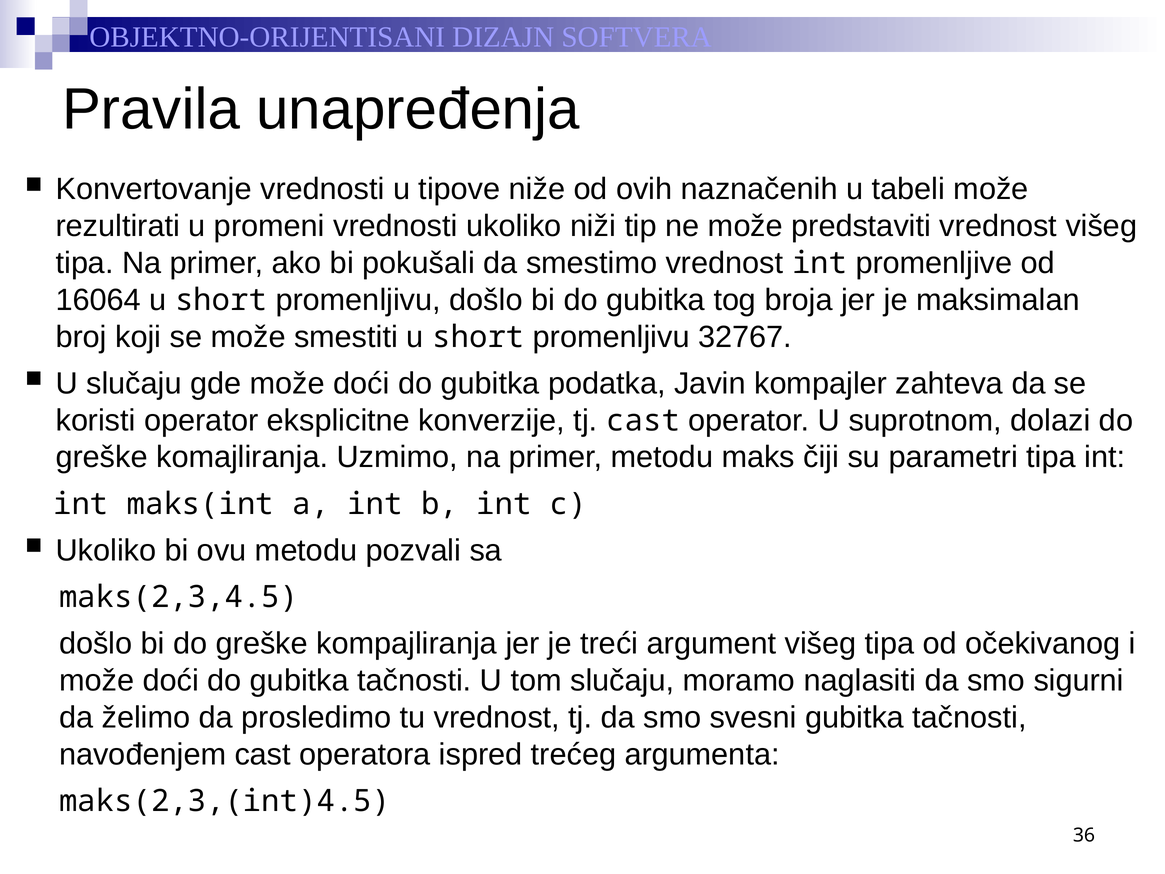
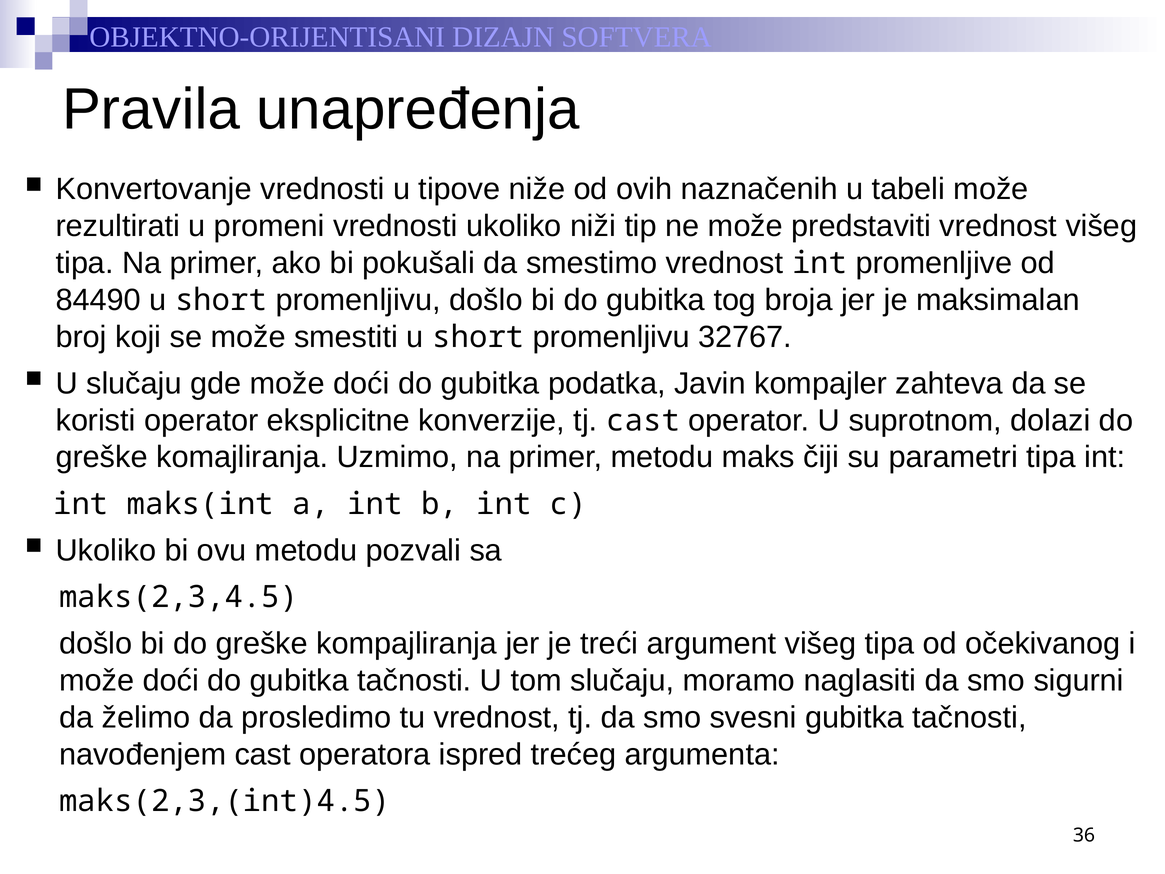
16064: 16064 -> 84490
